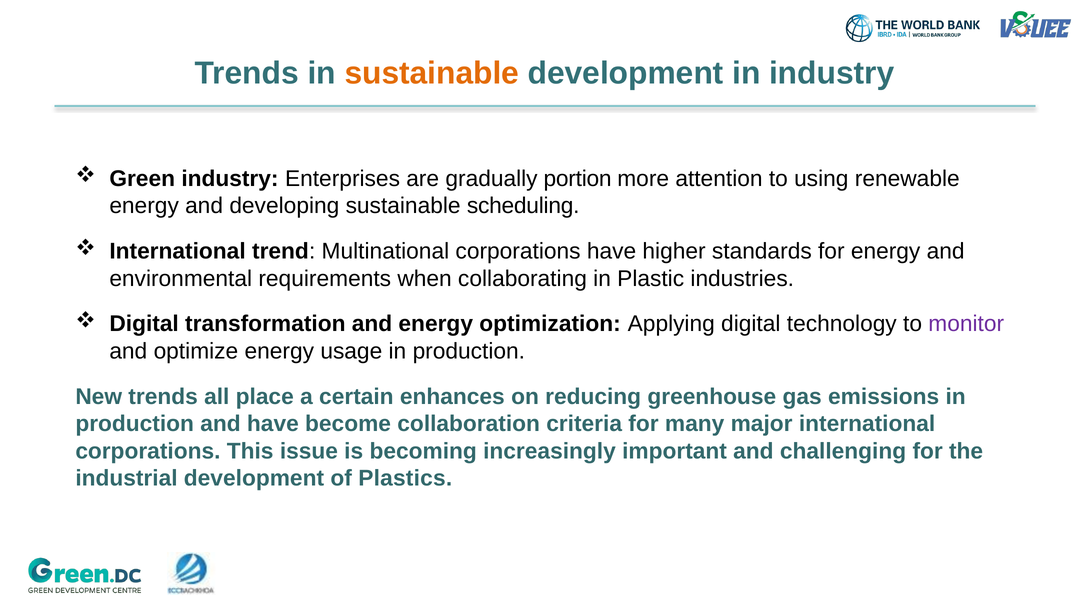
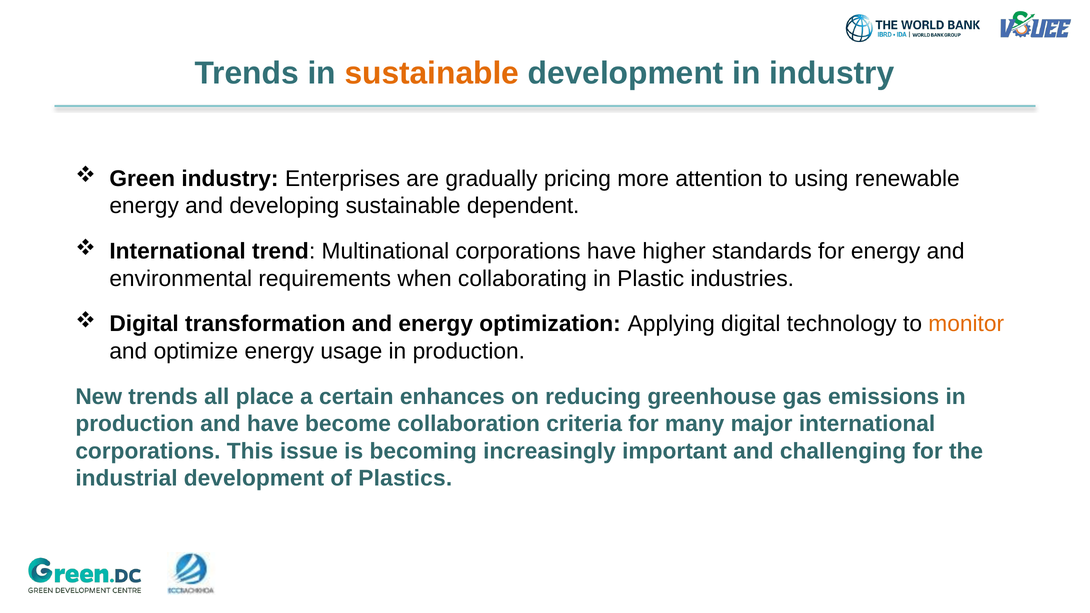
portion: portion -> pricing
scheduling: scheduling -> dependent
monitor colour: purple -> orange
